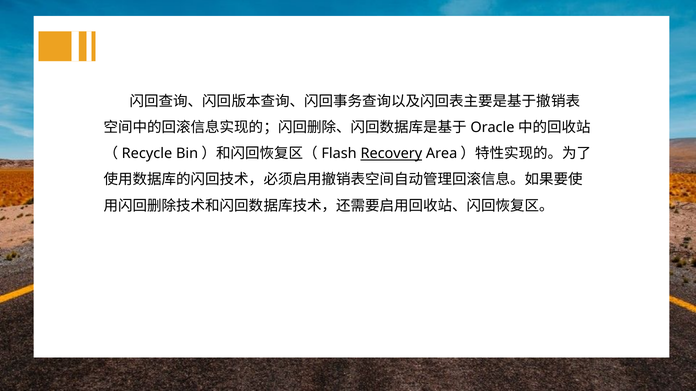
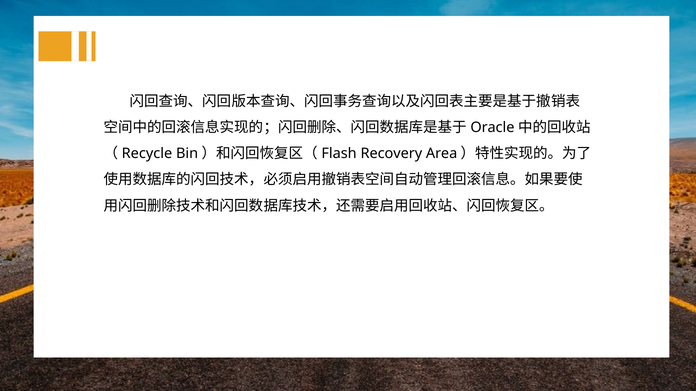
Recovery underline: present -> none
